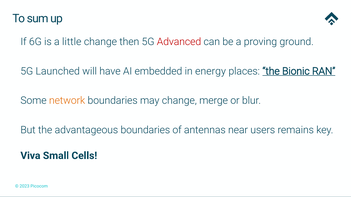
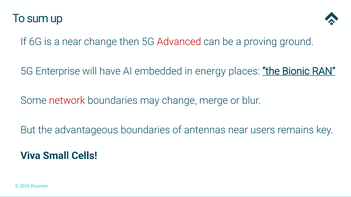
a little: little -> near
Launched: Launched -> Enterprise
network colour: orange -> red
